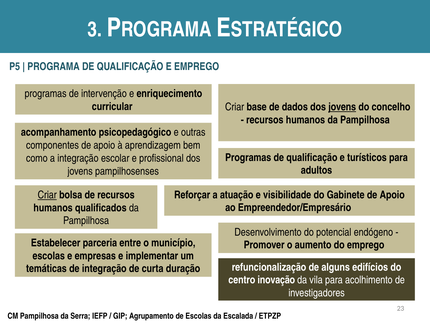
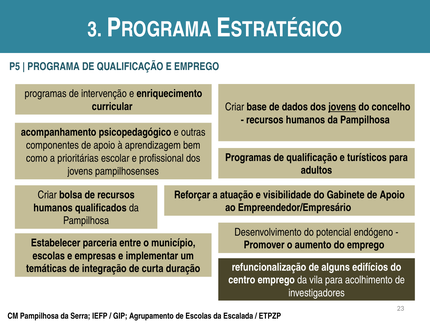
a integração: integração -> prioritárias
Criar at (47, 195) underline: present -> none
centro inovação: inovação -> emprego
